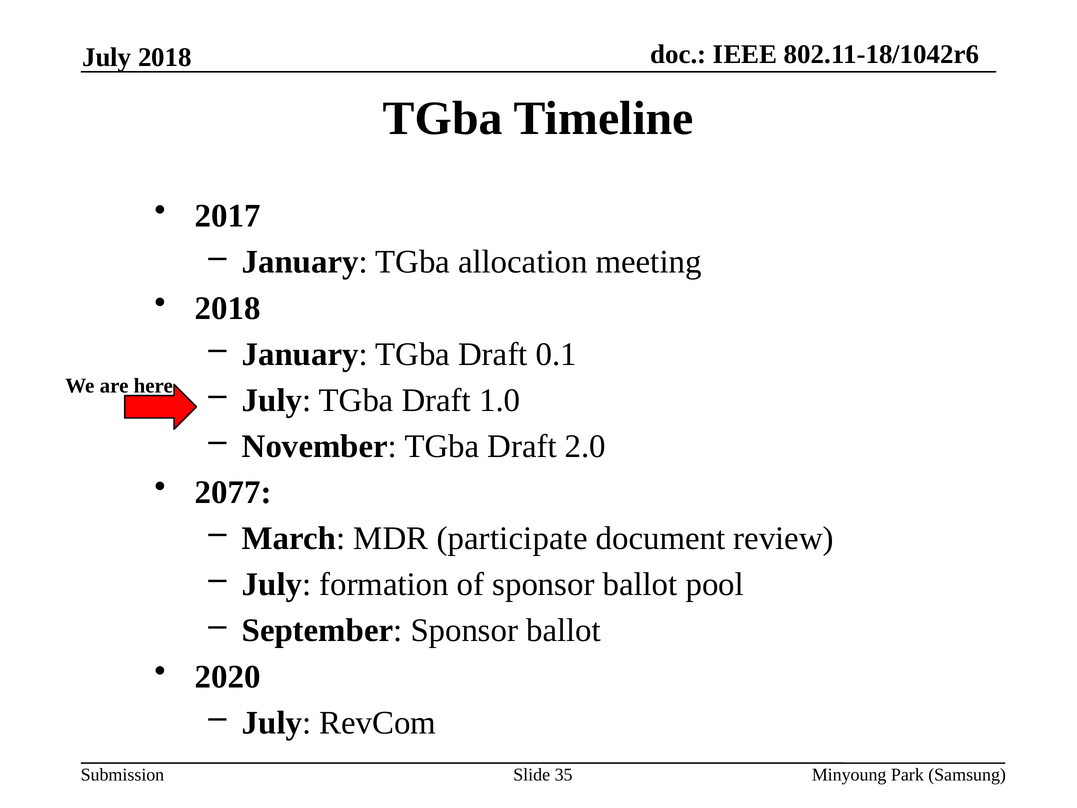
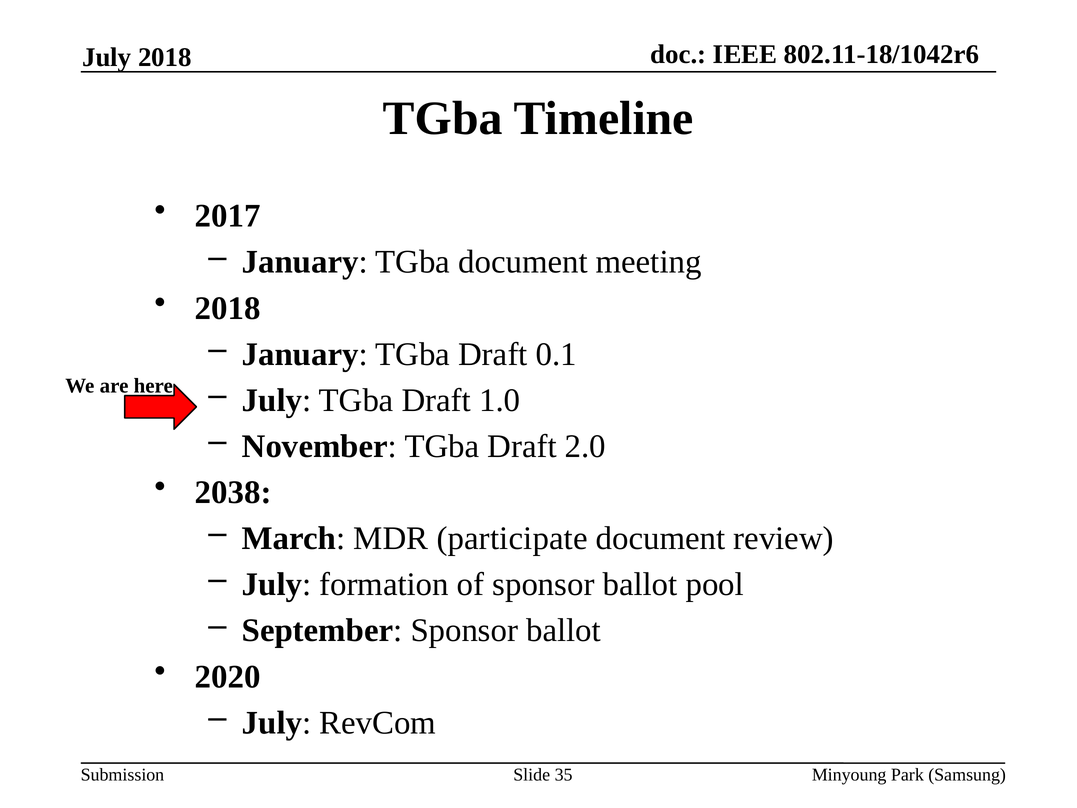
TGba allocation: allocation -> document
2077: 2077 -> 2038
